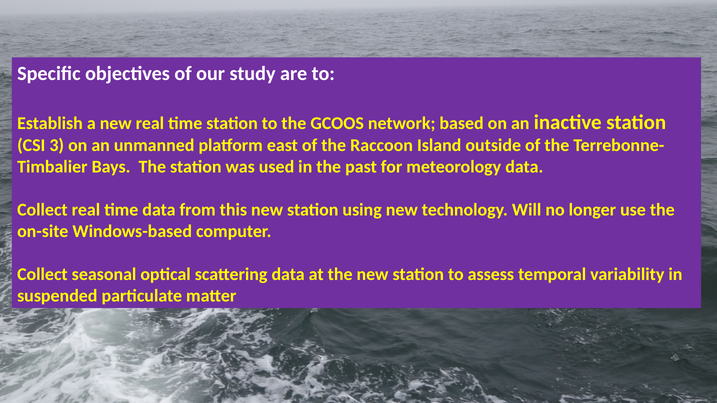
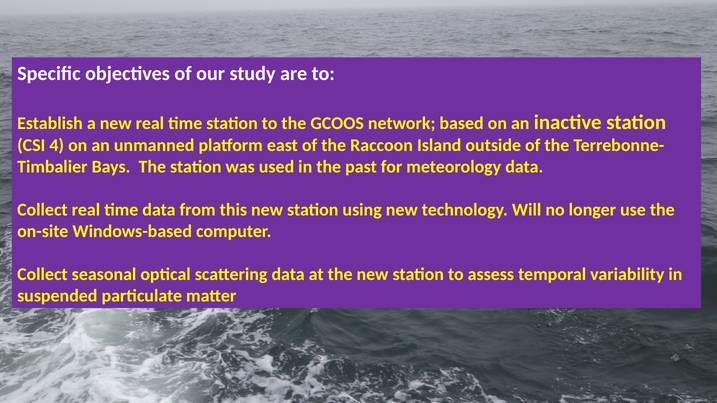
3: 3 -> 4
